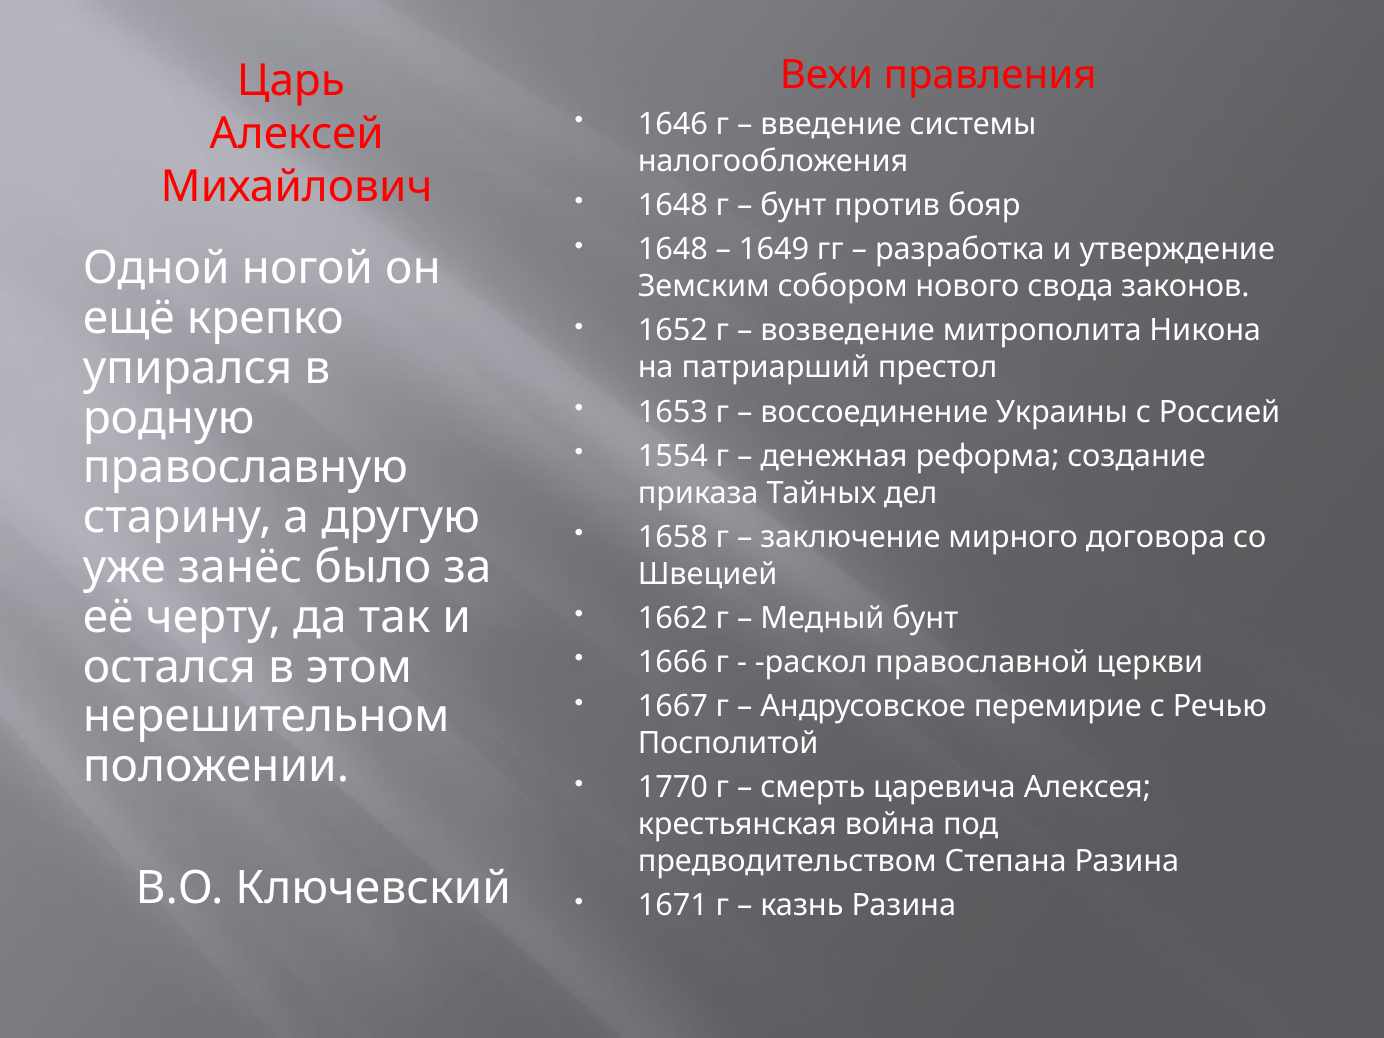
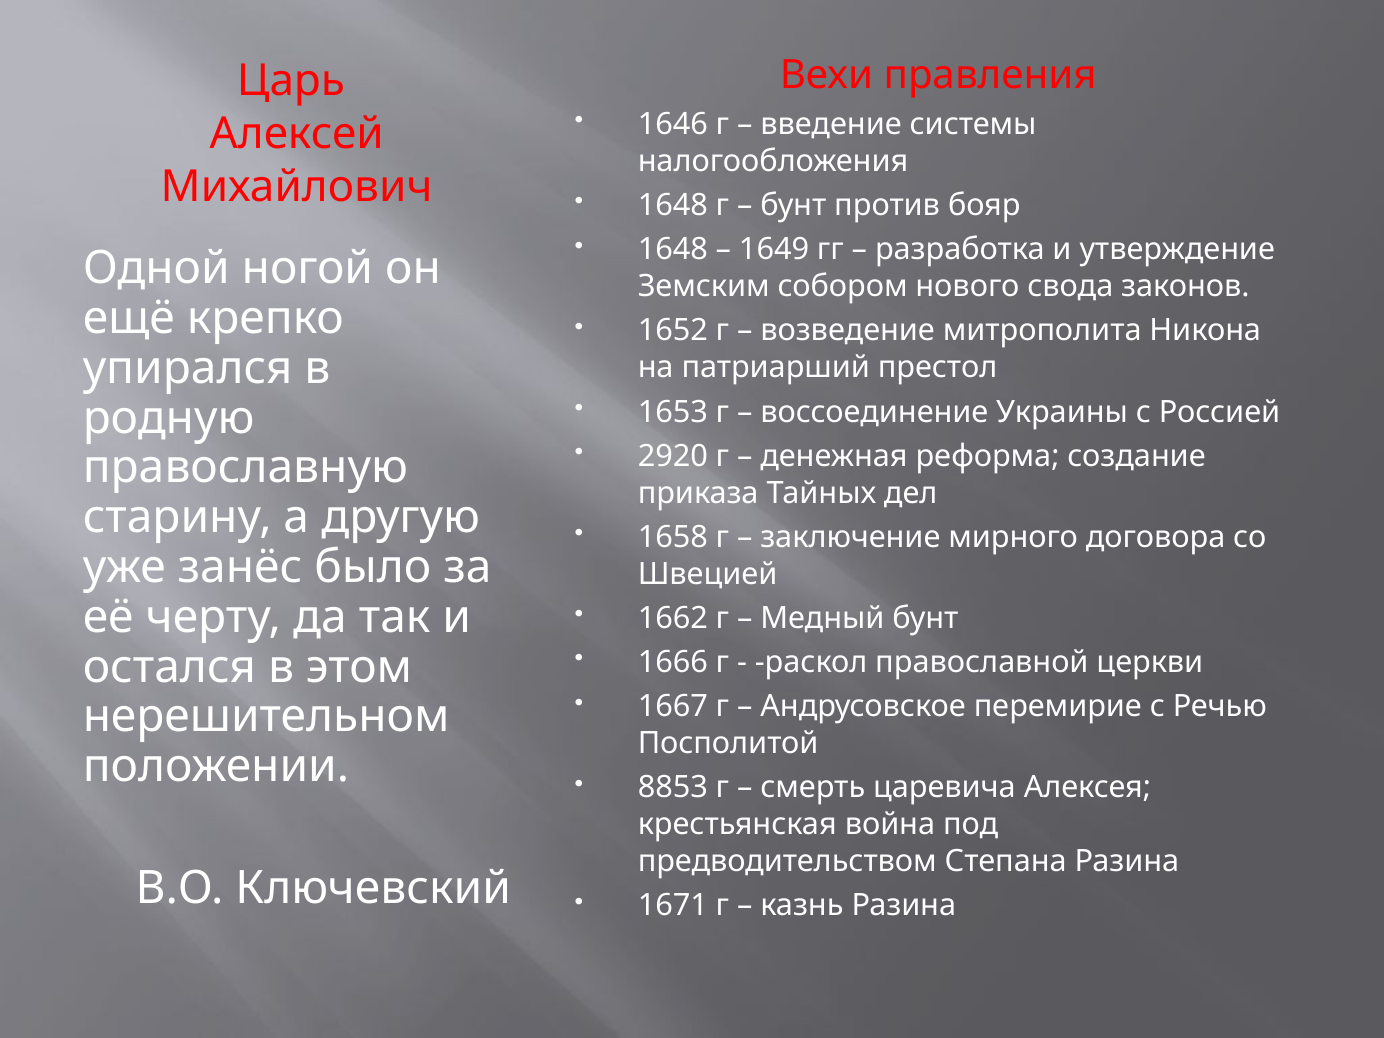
1554: 1554 -> 2920
1770: 1770 -> 8853
